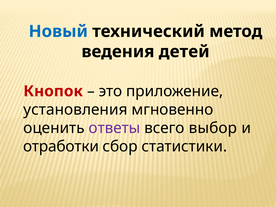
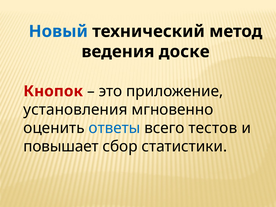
детей: детей -> доске
ответы colour: purple -> blue
выбор: выбор -> тестов
отработки: отработки -> повышает
